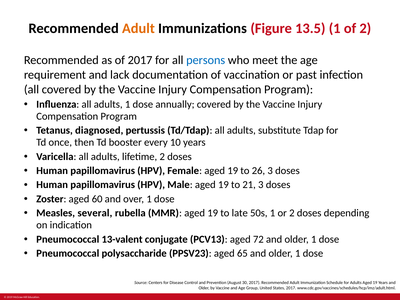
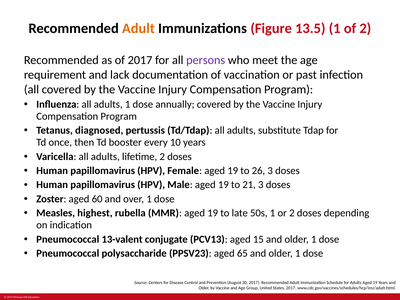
persons colour: blue -> purple
several: several -> highest
72: 72 -> 15
